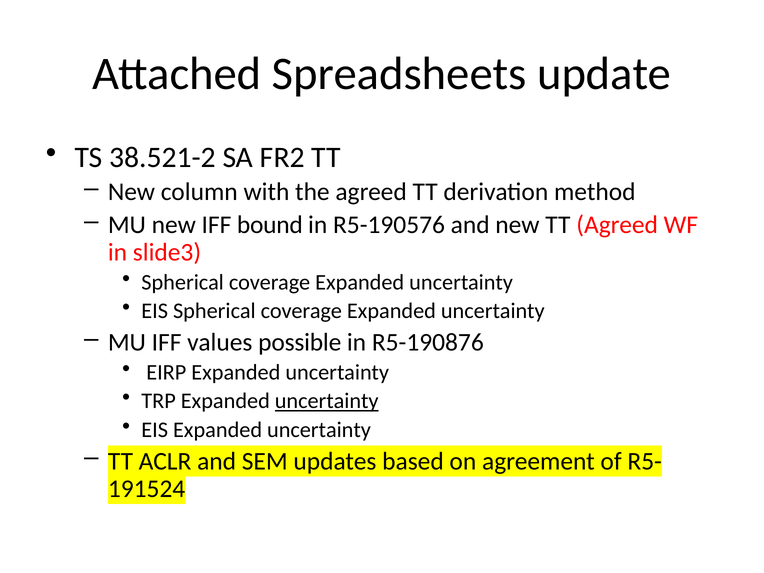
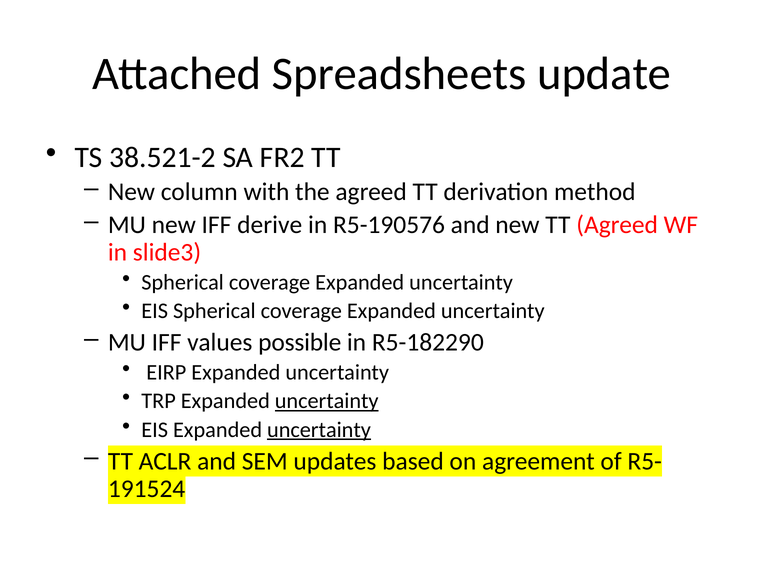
bound: bound -> derive
R5-190876: R5-190876 -> R5-182290
uncertainty at (319, 430) underline: none -> present
